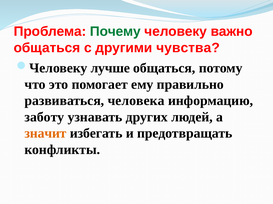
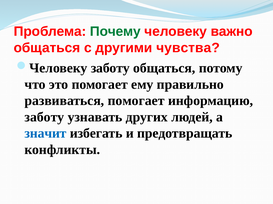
лучше at (110, 68): лучше -> заботу
развиваться человека: человека -> помогает
значит colour: orange -> blue
